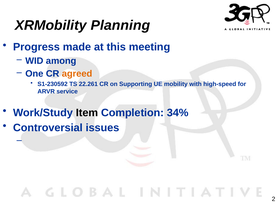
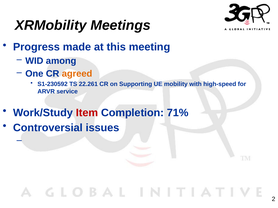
Planning: Planning -> Meetings
Item colour: black -> red
34%: 34% -> 71%
